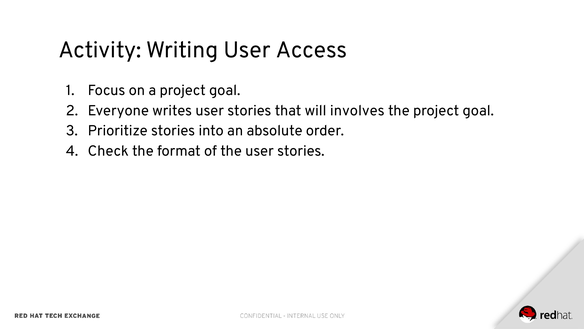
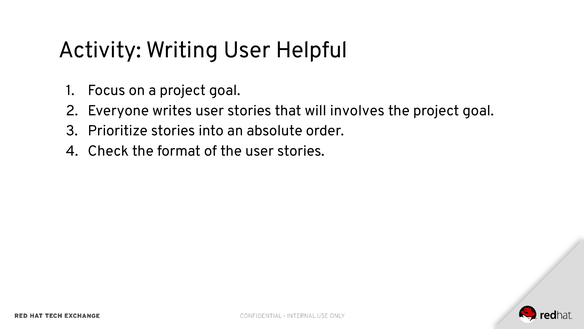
Access: Access -> Helpful
